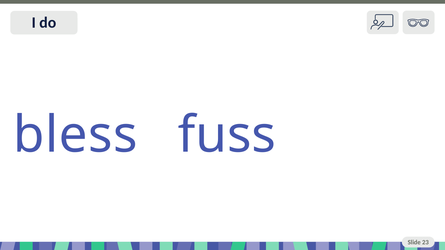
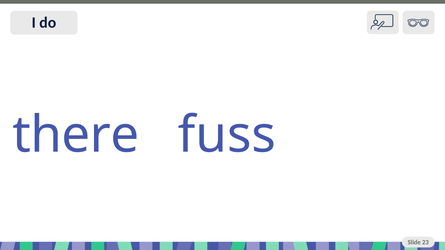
bless: bless -> there
